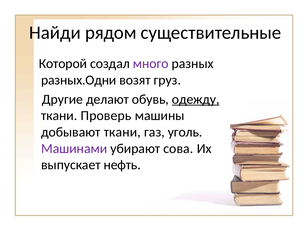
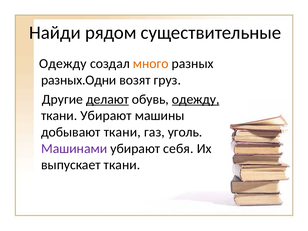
Которой at (63, 64): Которой -> Одежду
много colour: purple -> orange
делают underline: none -> present
ткани Проверь: Проверь -> Убирают
сова: сова -> себя
выпускает нефть: нефть -> ткани
